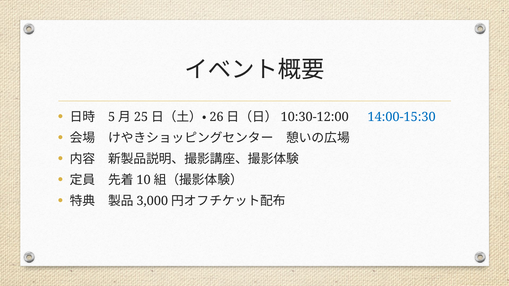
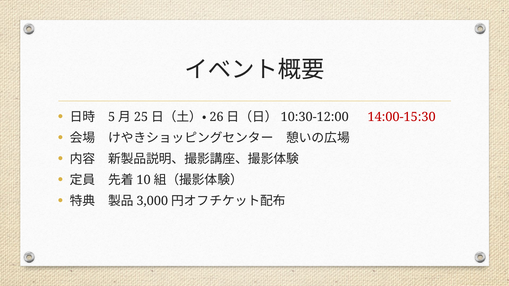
14:00-15:30 colour: blue -> red
